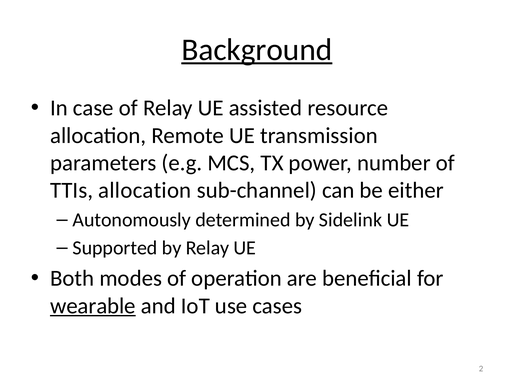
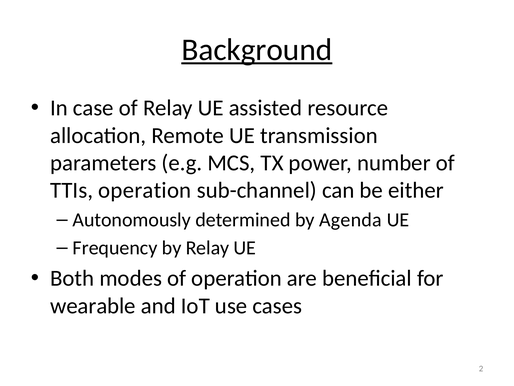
TTIs allocation: allocation -> operation
Sidelink: Sidelink -> Agenda
Supported: Supported -> Frequency
wearable underline: present -> none
